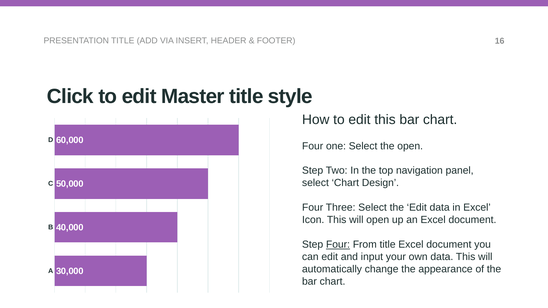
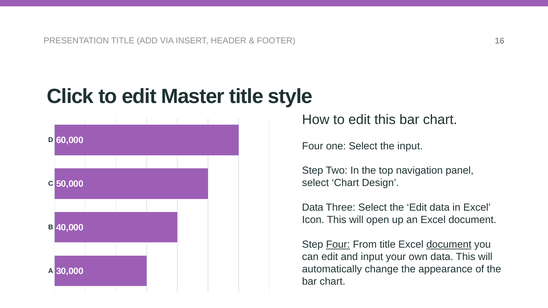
the open: open -> input
Four at (313, 208): Four -> Data
document at (449, 245) underline: none -> present
